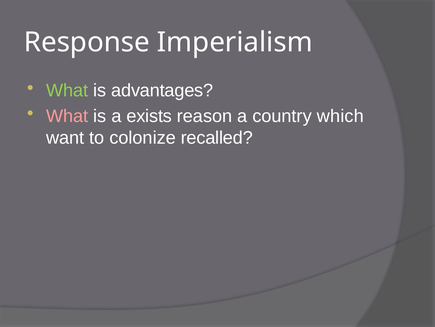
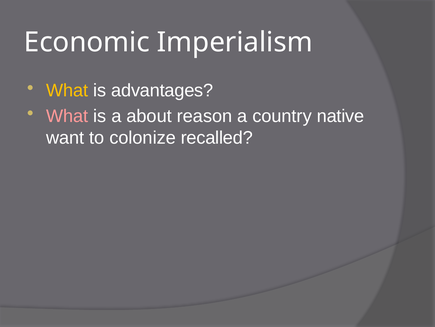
Response: Response -> Economic
What at (67, 90) colour: light green -> yellow
exists: exists -> about
which: which -> native
